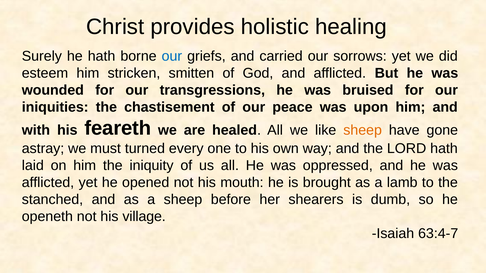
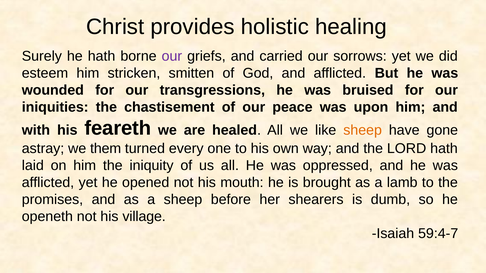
our at (172, 56) colour: blue -> purple
must: must -> them
stanched: stanched -> promises
63:4-7: 63:4-7 -> 59:4-7
